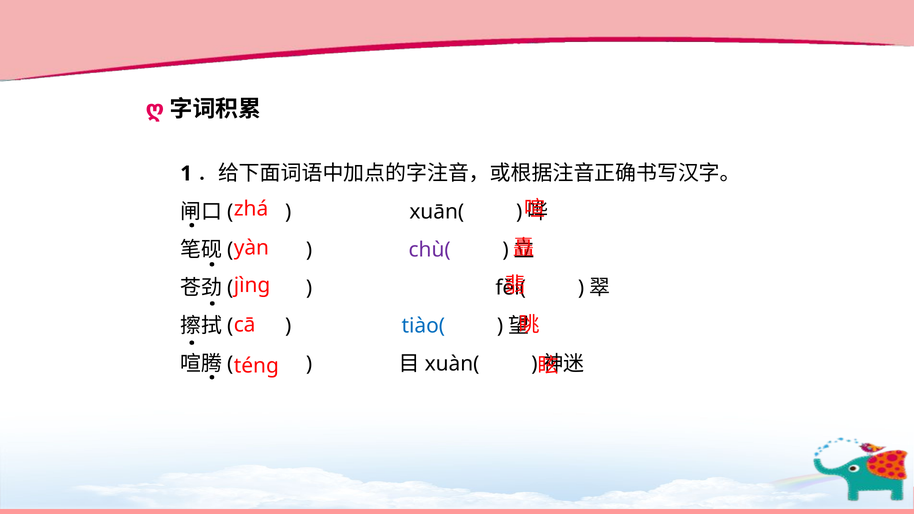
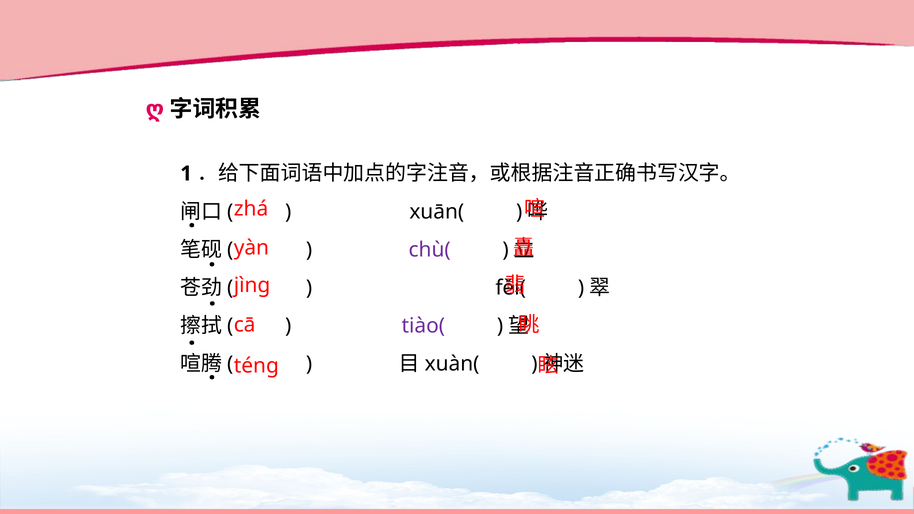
tiào( colour: blue -> purple
